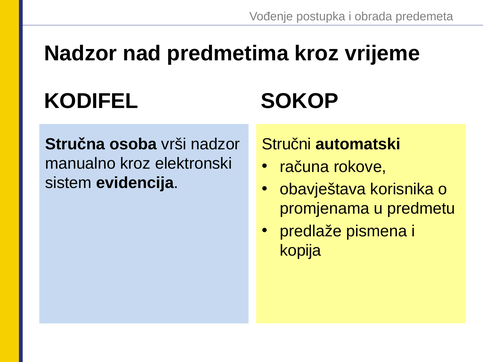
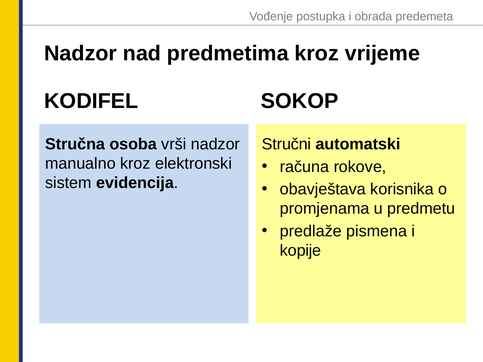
kopija: kopija -> kopije
